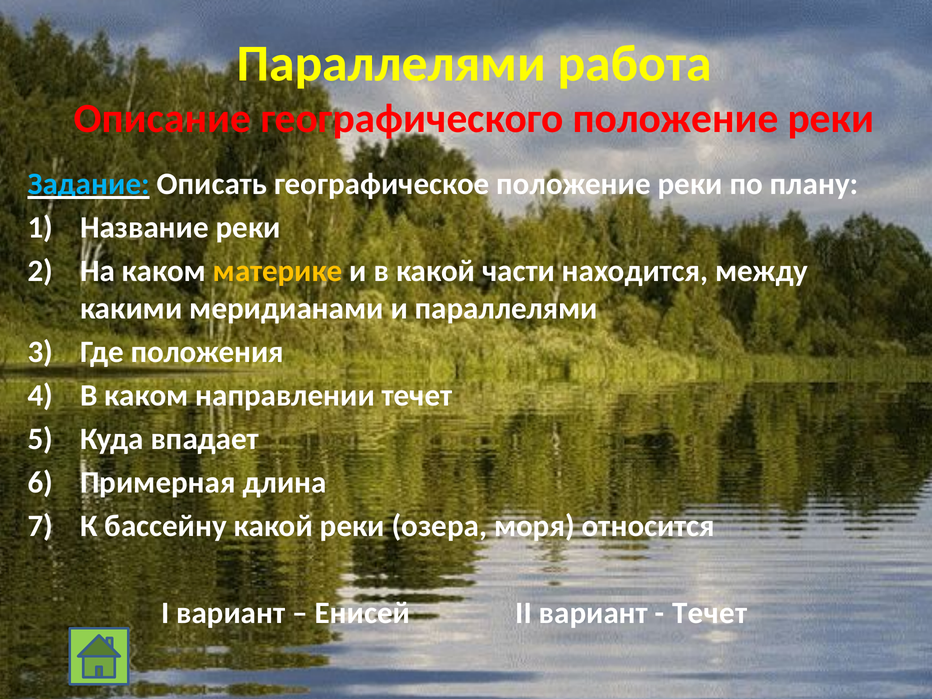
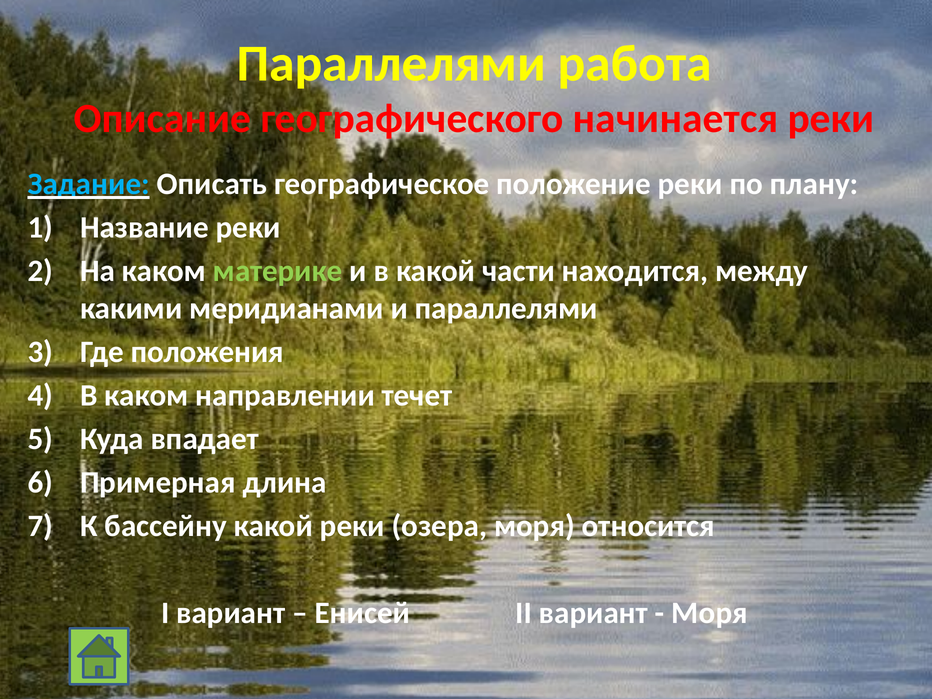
географического положение: положение -> начинается
материке colour: yellow -> light green
Течет at (710, 613): Течет -> Моря
